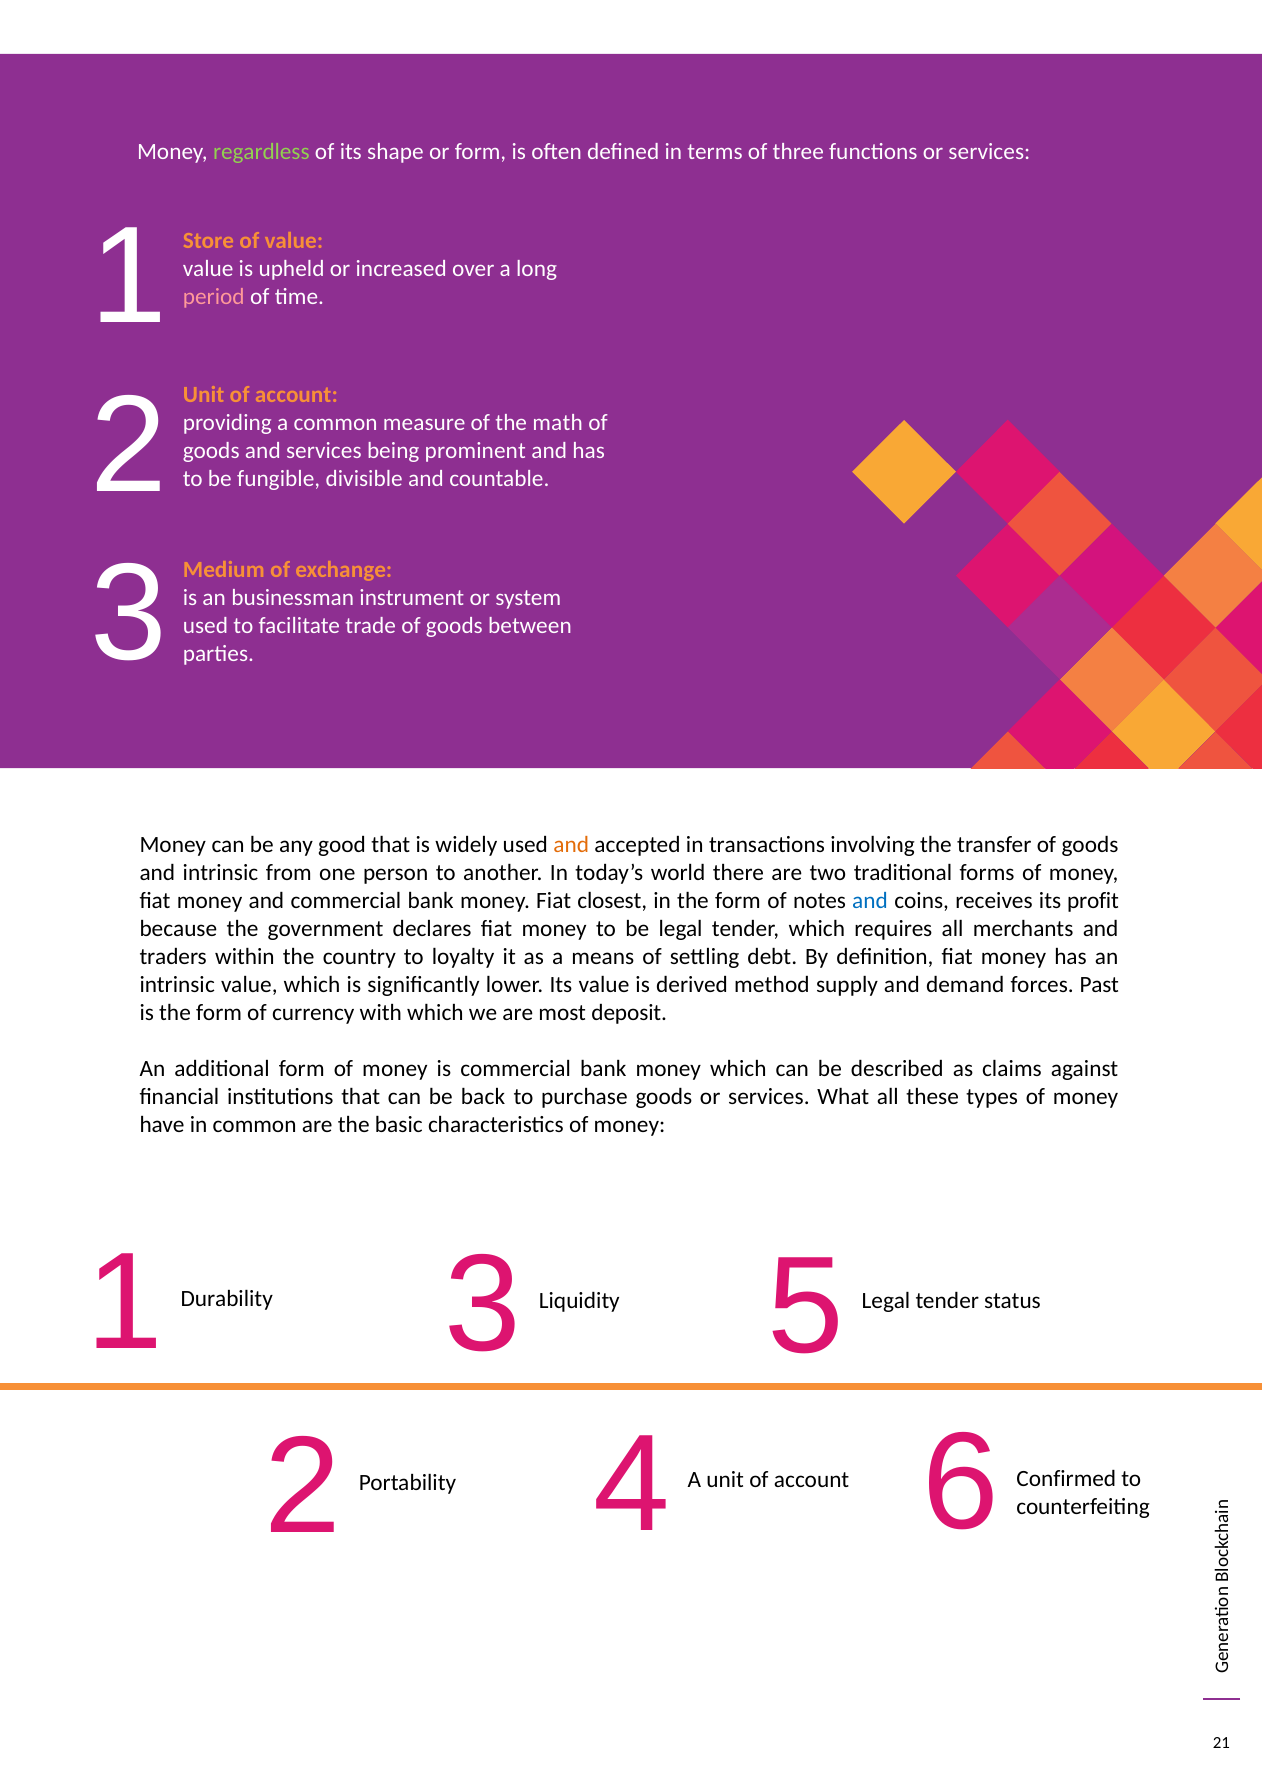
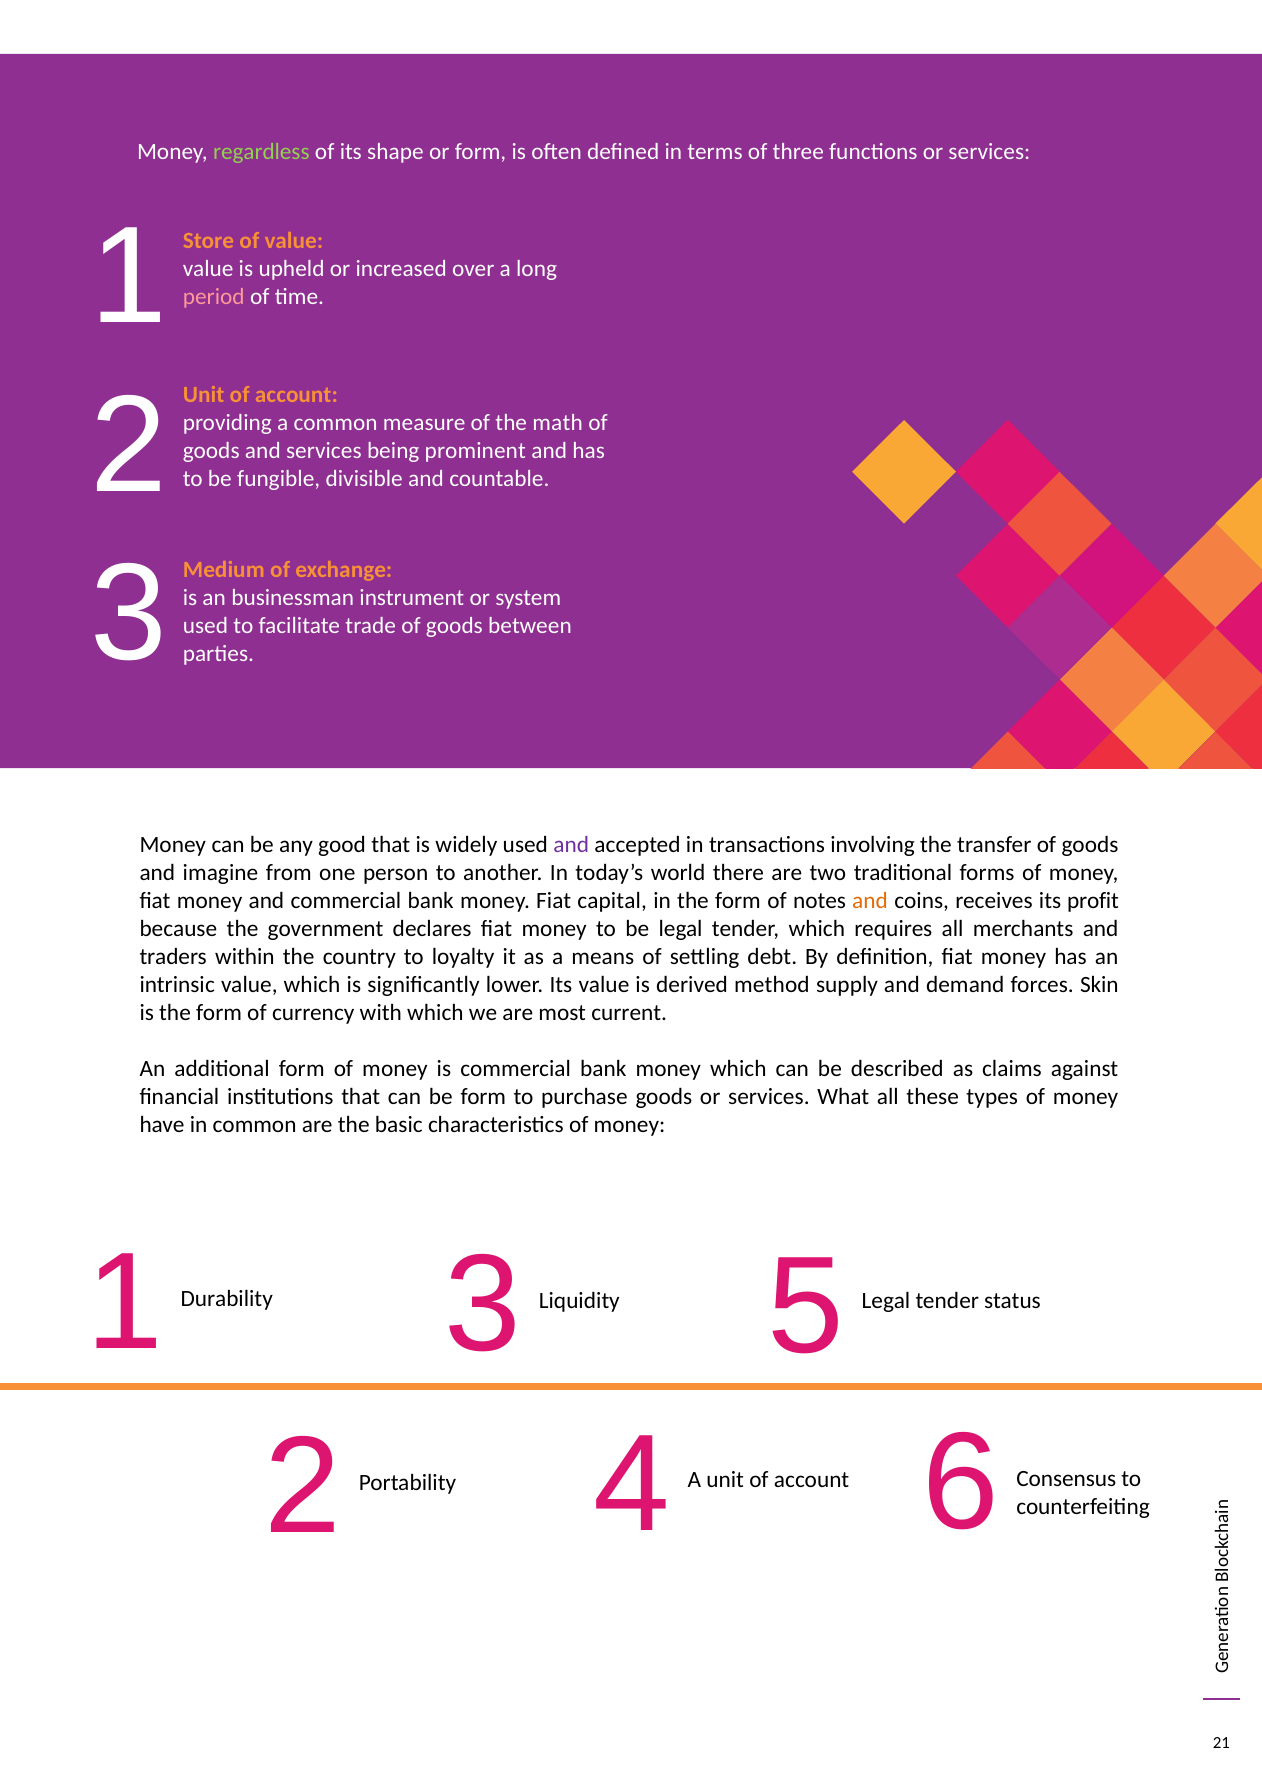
and at (571, 845) colour: orange -> purple
and intrinsic: intrinsic -> imagine
closest: closest -> capital
and at (870, 901) colour: blue -> orange
Past: Past -> Skin
deposit: deposit -> current
be back: back -> form
Confirmed: Confirmed -> Consensus
